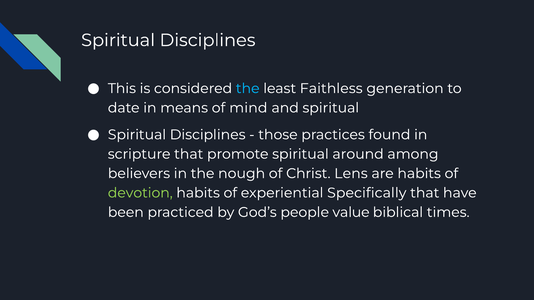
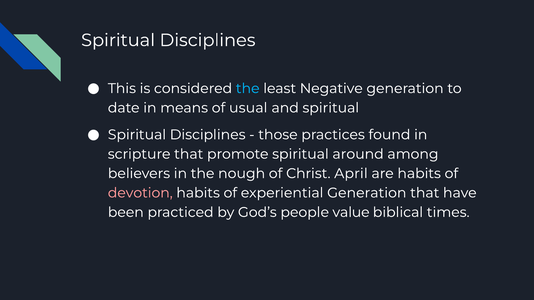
Faithless: Faithless -> Negative
mind: mind -> usual
Lens: Lens -> April
devotion colour: light green -> pink
experiential Specifically: Specifically -> Generation
